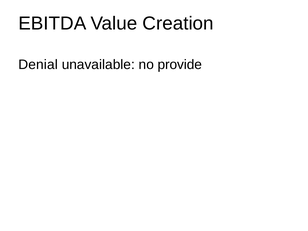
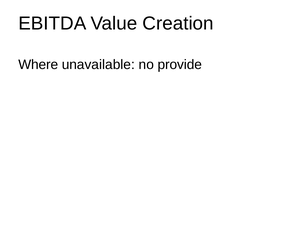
Denial: Denial -> Where
